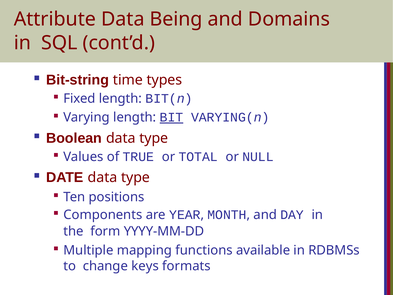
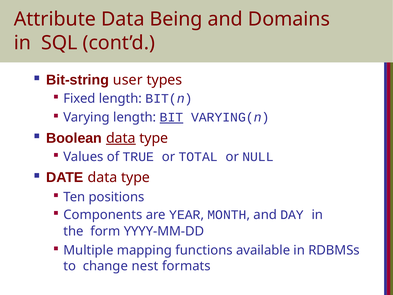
time: time -> user
data at (121, 138) underline: none -> present
keys: keys -> nest
